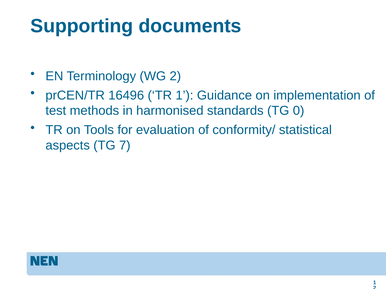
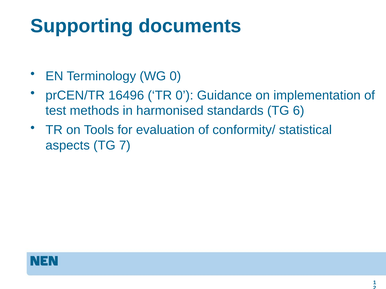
WG 2: 2 -> 0
TR 1: 1 -> 0
0: 0 -> 6
